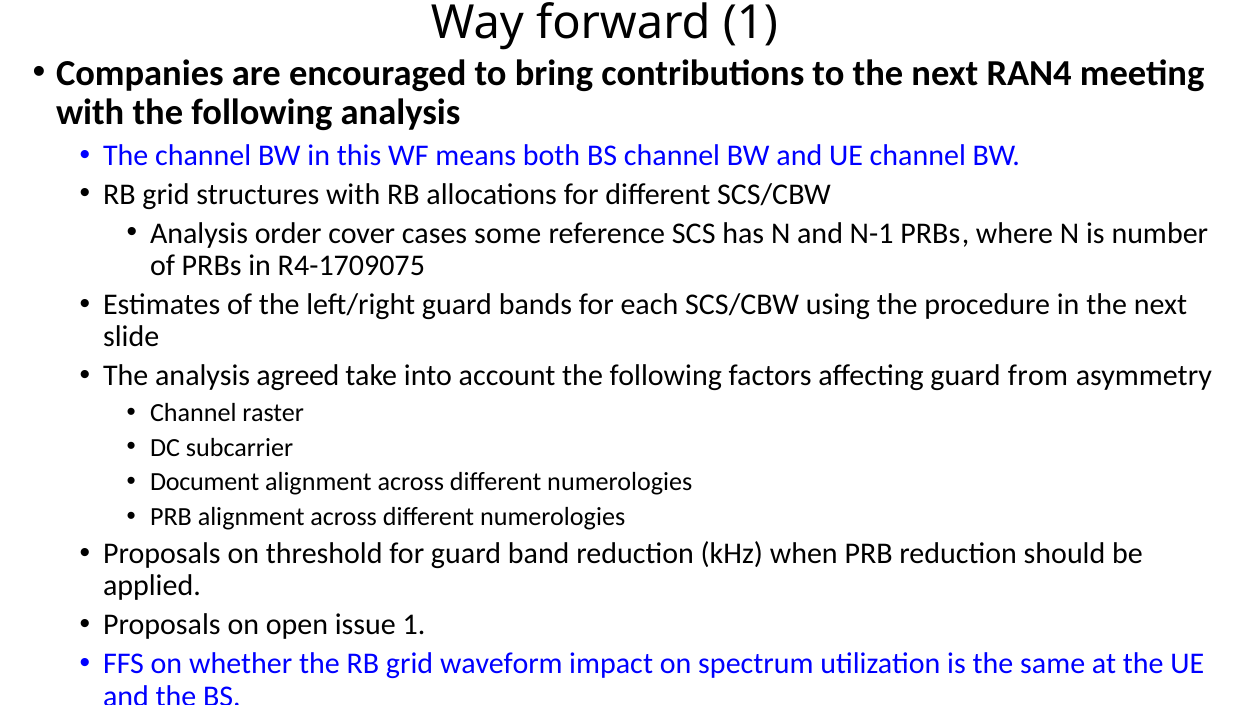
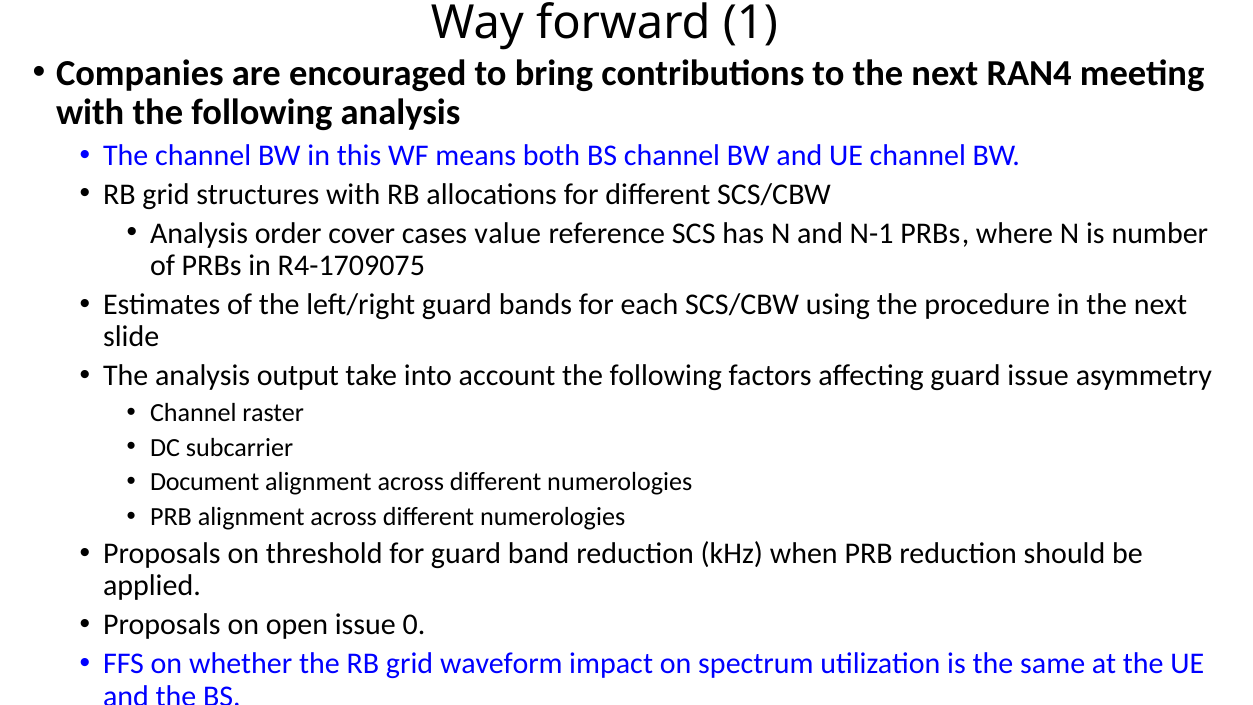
some: some -> value
agreed: agreed -> output
guard from: from -> issue
issue 1: 1 -> 0
